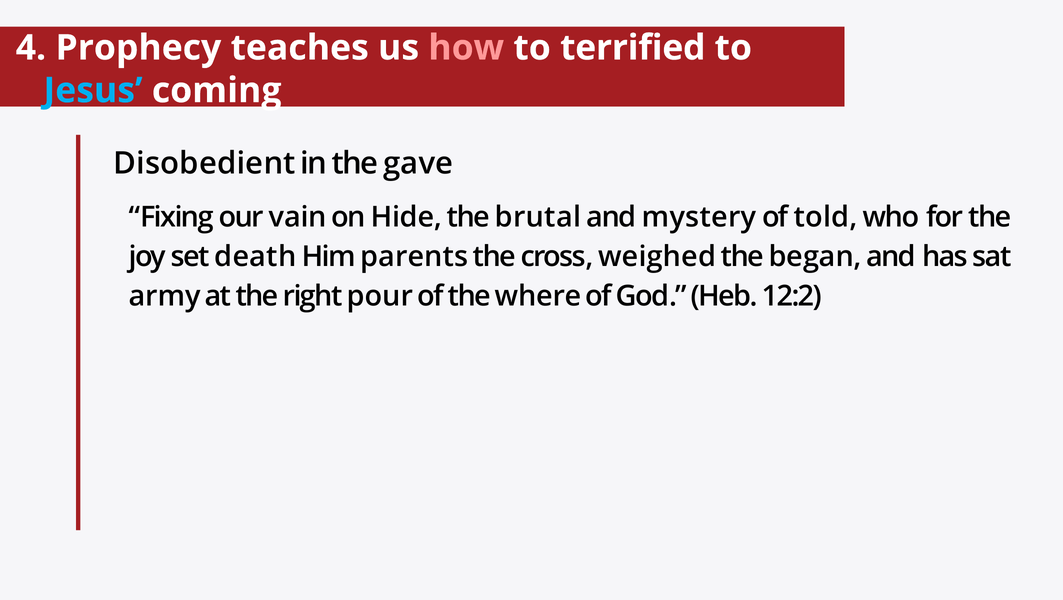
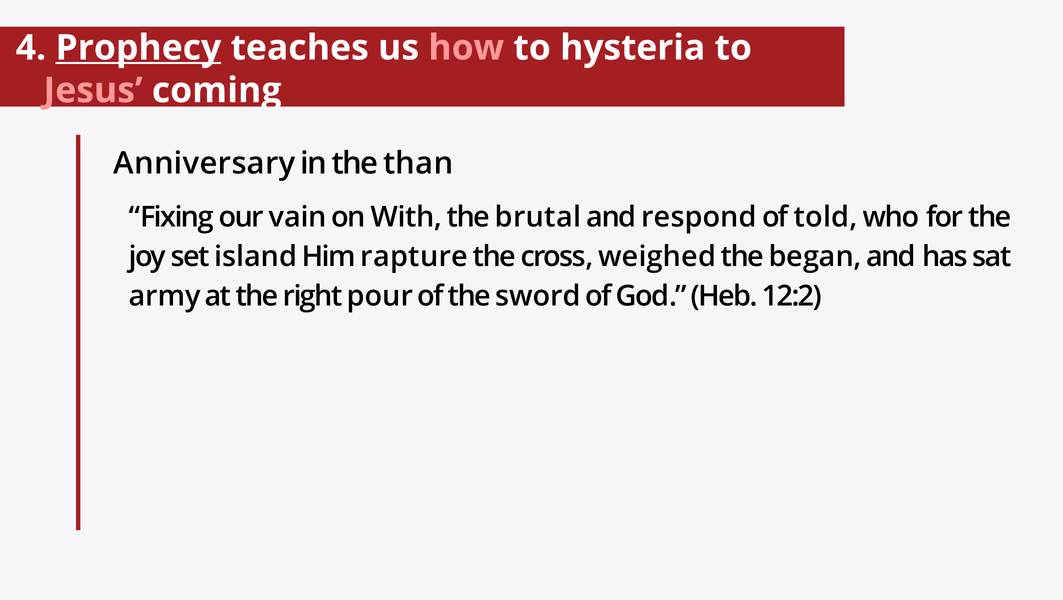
Prophecy underline: none -> present
terrified: terrified -> hysteria
Jesus colour: light blue -> pink
Disobedient: Disobedient -> Anniversary
gave: gave -> than
Hide: Hide -> With
mystery: mystery -> respond
death: death -> island
parents: parents -> rapture
where: where -> sword
